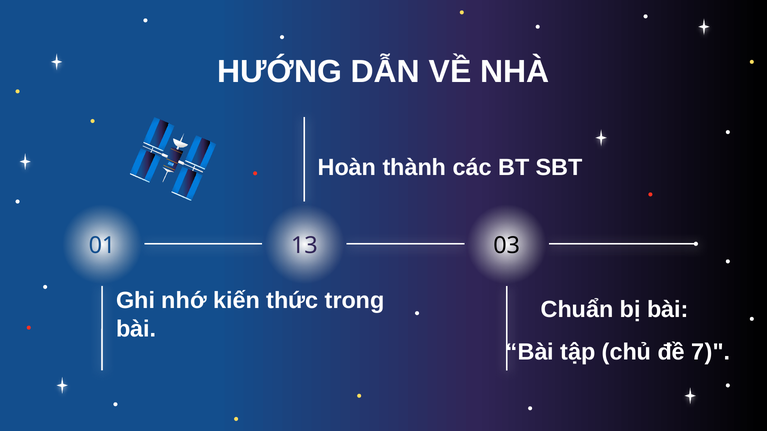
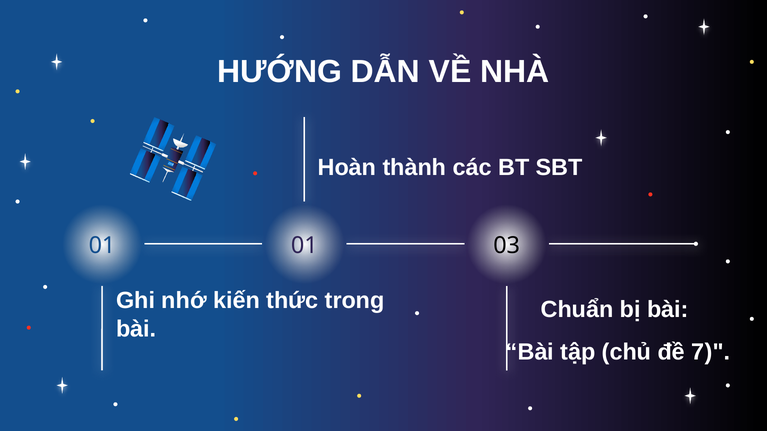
01 13: 13 -> 01
